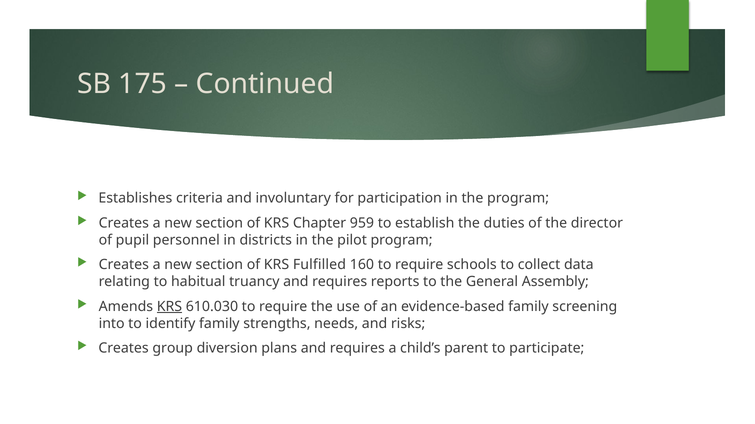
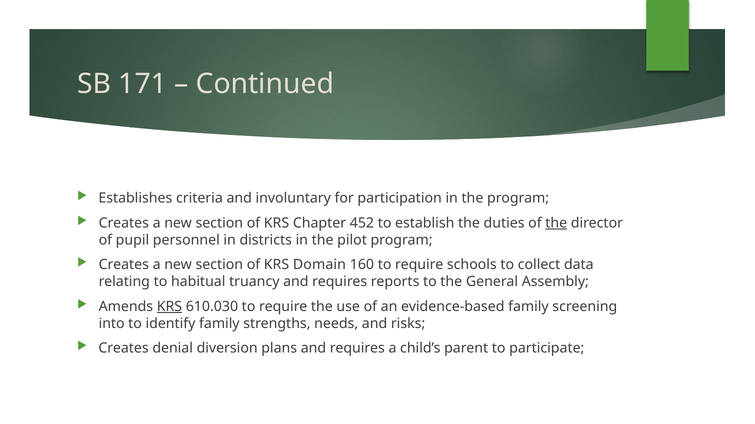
175: 175 -> 171
959: 959 -> 452
the at (556, 223) underline: none -> present
Fulfilled: Fulfilled -> Domain
group: group -> denial
